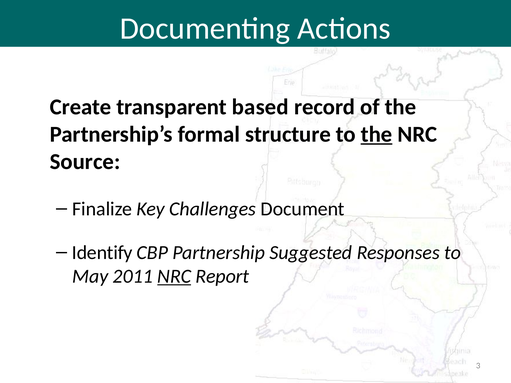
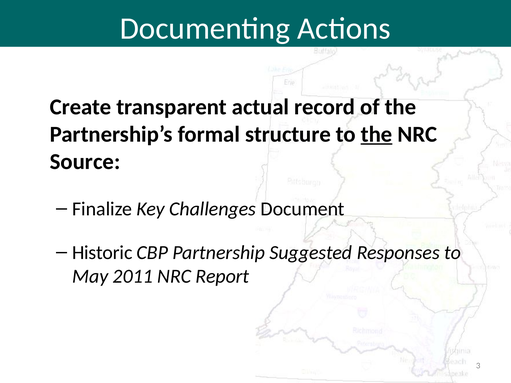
based: based -> actual
Identify: Identify -> Historic
NRC at (174, 277) underline: present -> none
